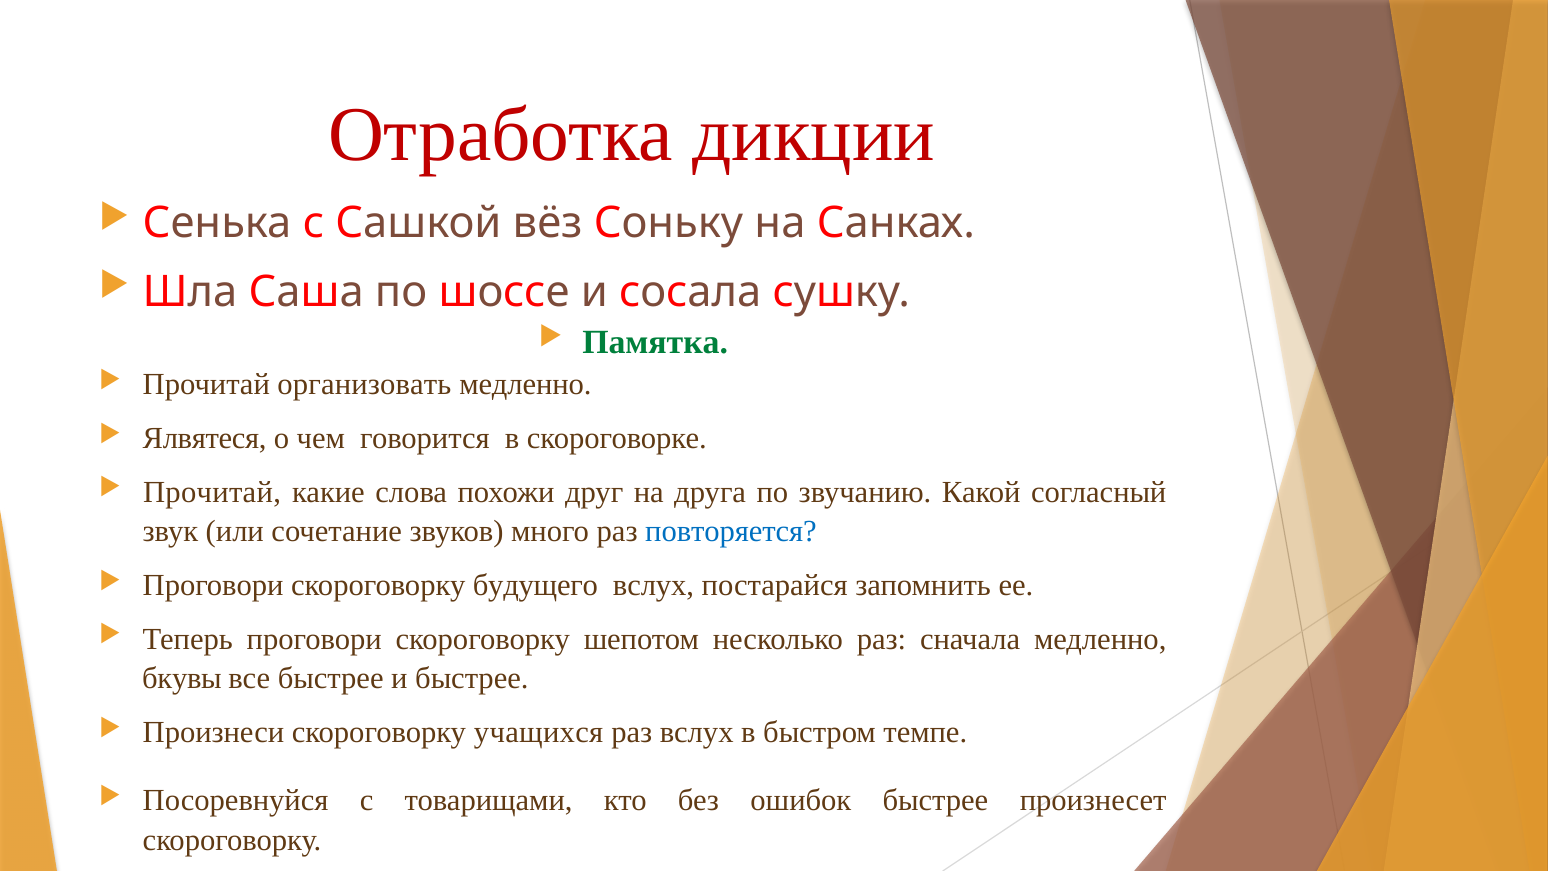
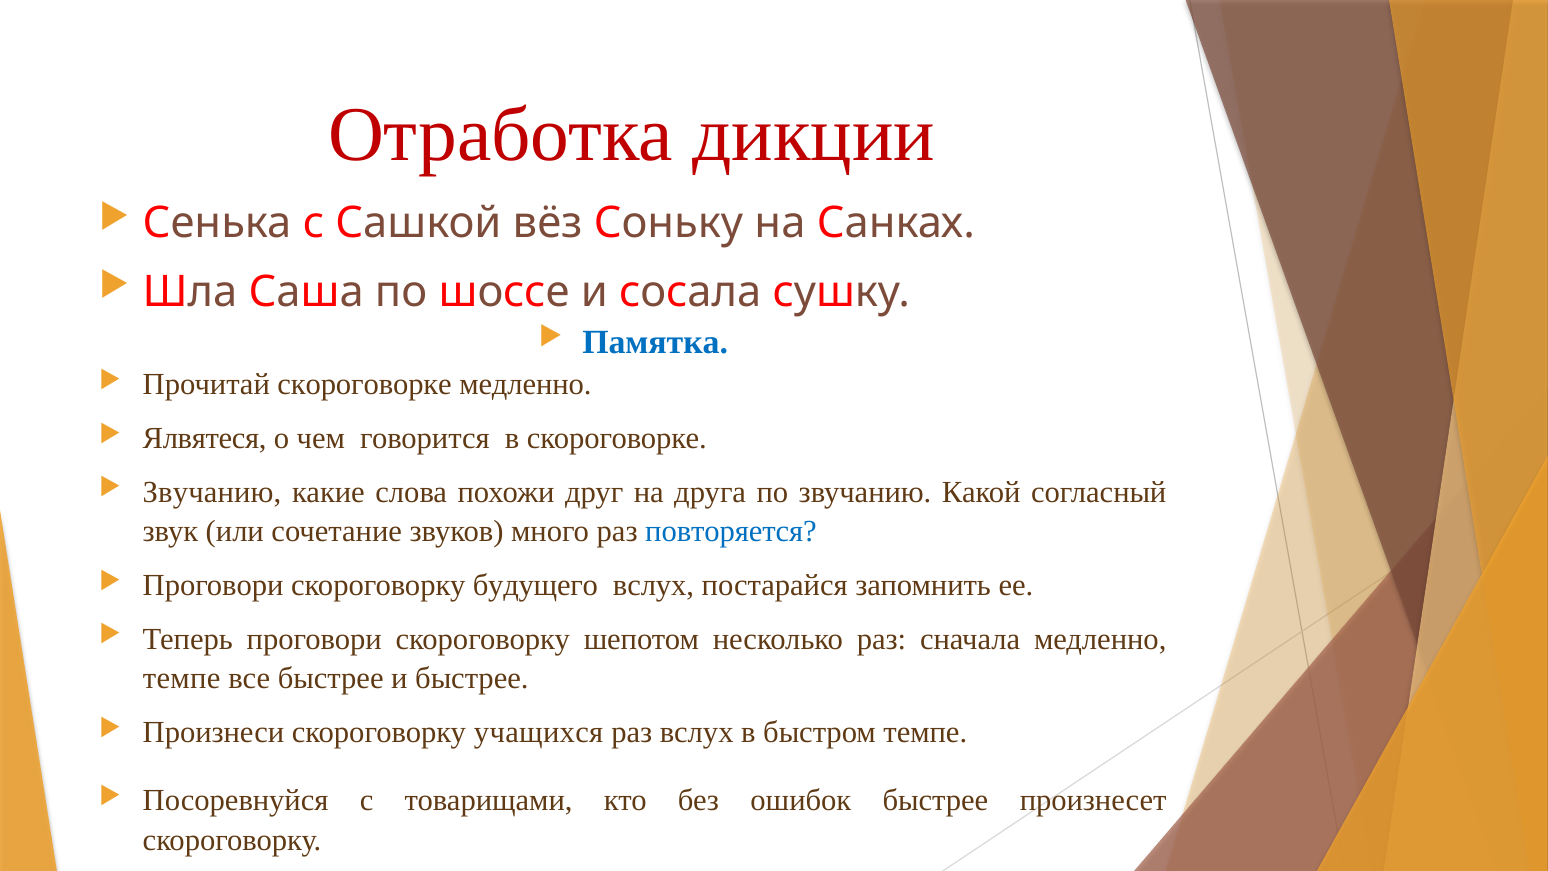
Памятка colour: green -> blue
Прочитай организовать: организовать -> скороговорке
Прочитай at (212, 492): Прочитай -> Звучанию
бкувы at (182, 678): бкувы -> темпе
